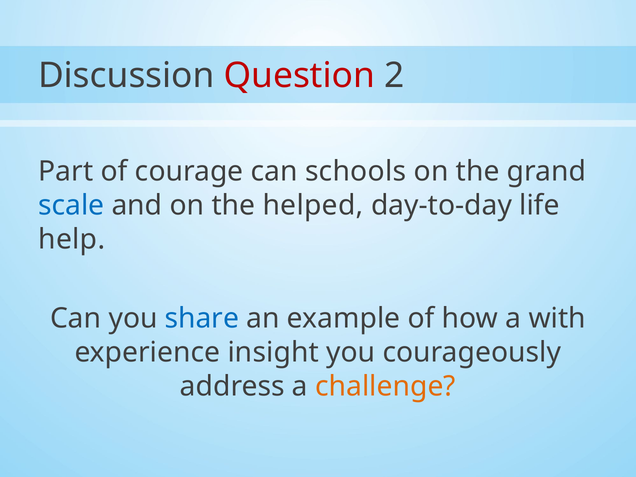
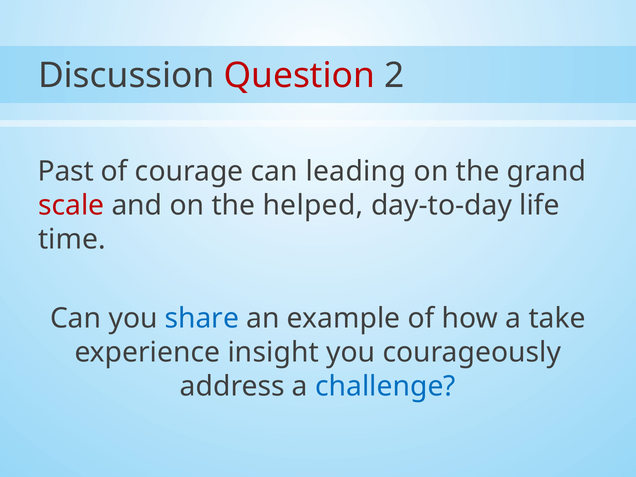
Part: Part -> Past
schools: schools -> leading
scale colour: blue -> red
help: help -> time
with: with -> take
challenge colour: orange -> blue
